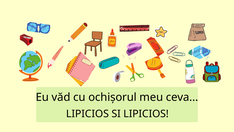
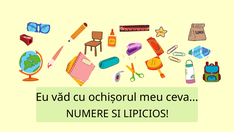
LIPICIOS at (87, 114): LIPICIOS -> NUMERE
